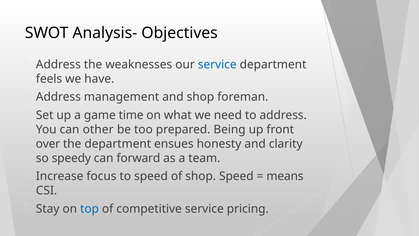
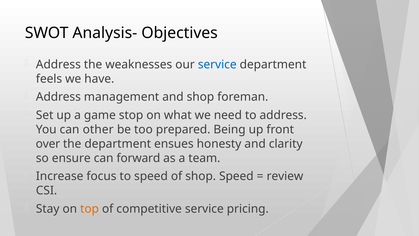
time: time -> stop
speedy: speedy -> ensure
means: means -> review
top colour: blue -> orange
